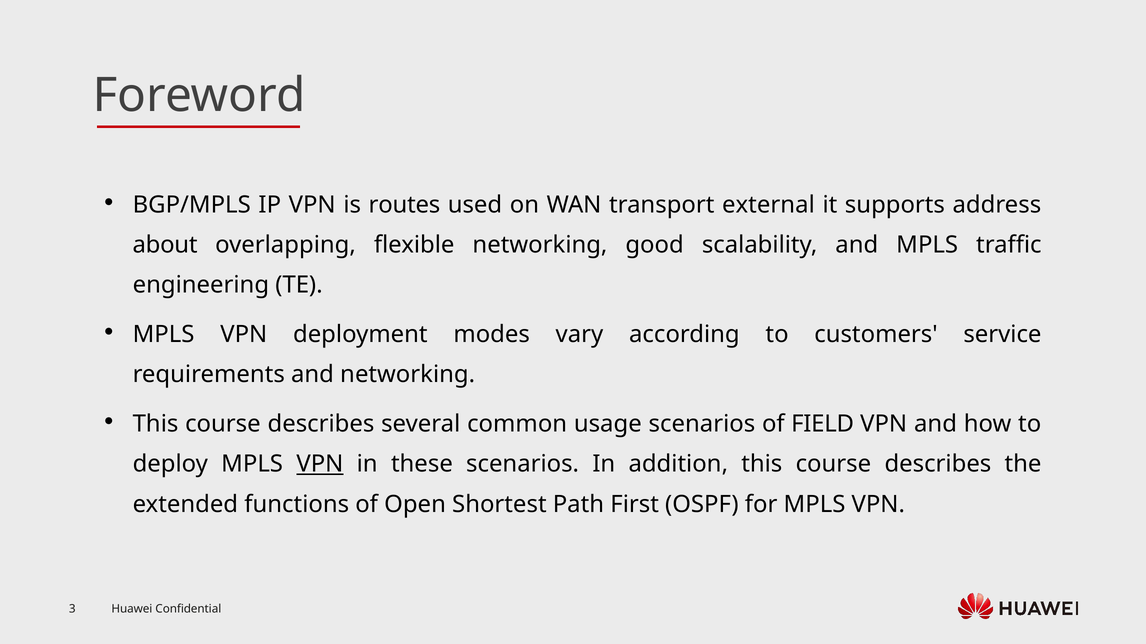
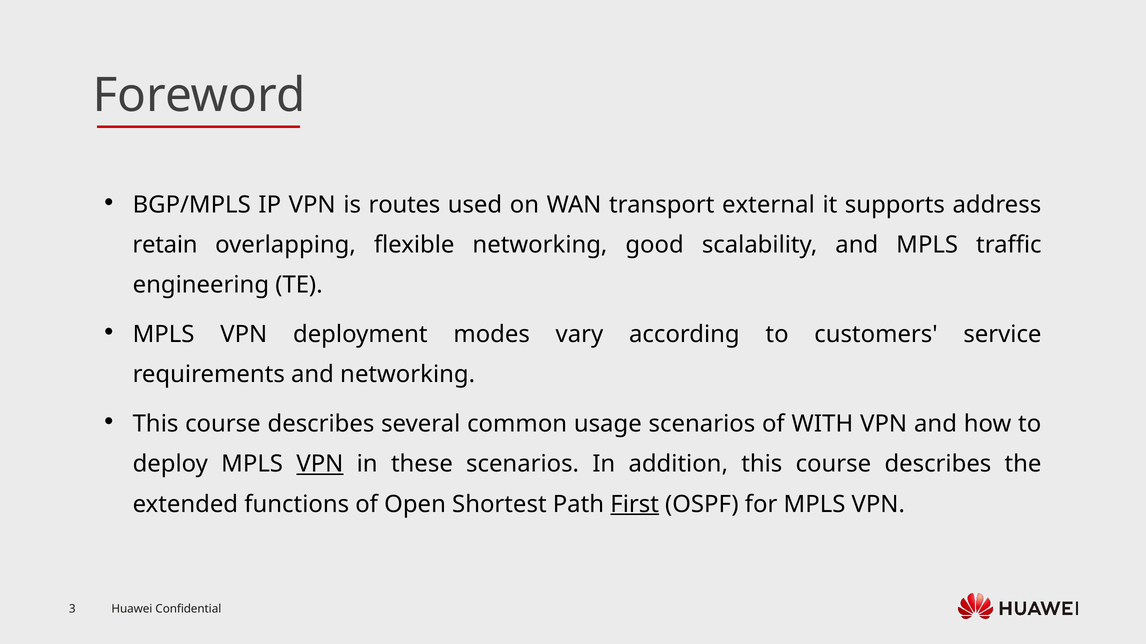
about: about -> retain
FIELD: FIELD -> WITH
First underline: none -> present
